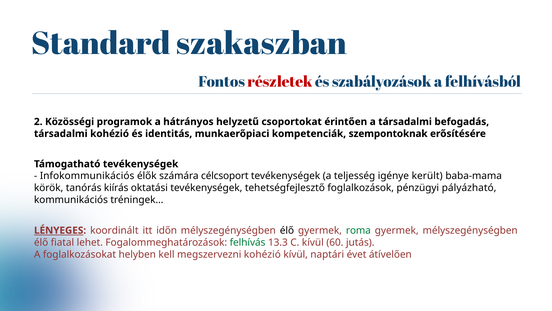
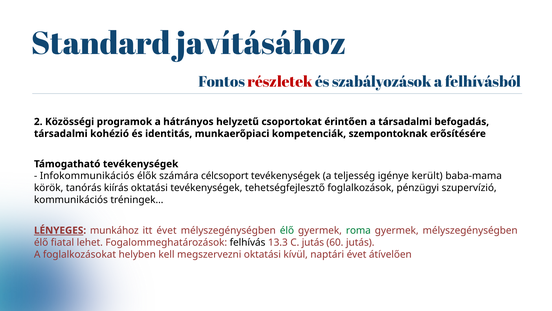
szakaszban: szakaszban -> javításához
pályázható: pályázható -> szupervízió
koordinált: koordinált -> munkához
itt időn: időn -> évet
élő at (287, 230) colour: black -> green
felhívás colour: green -> black
C kívül: kívül -> jutás
megszervezni kohézió: kohézió -> oktatási
